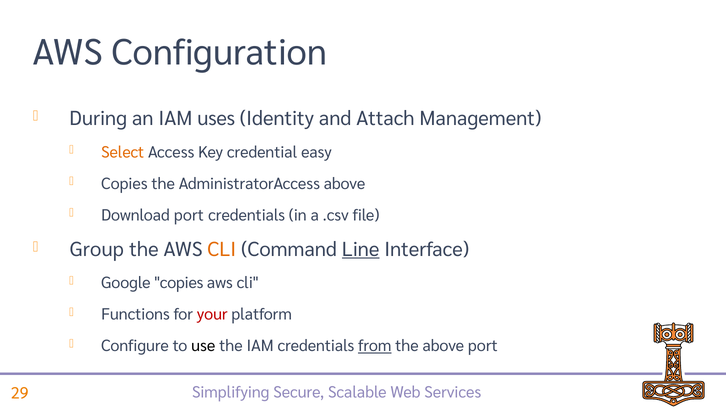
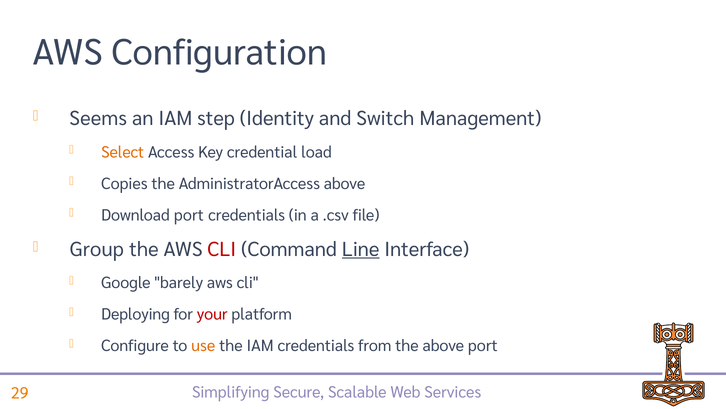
During: During -> Seems
uses: uses -> step
Attach: Attach -> Switch
easy: easy -> load
CLI at (222, 249) colour: orange -> red
Google copies: copies -> barely
Functions: Functions -> Deploying
use colour: black -> orange
from underline: present -> none
